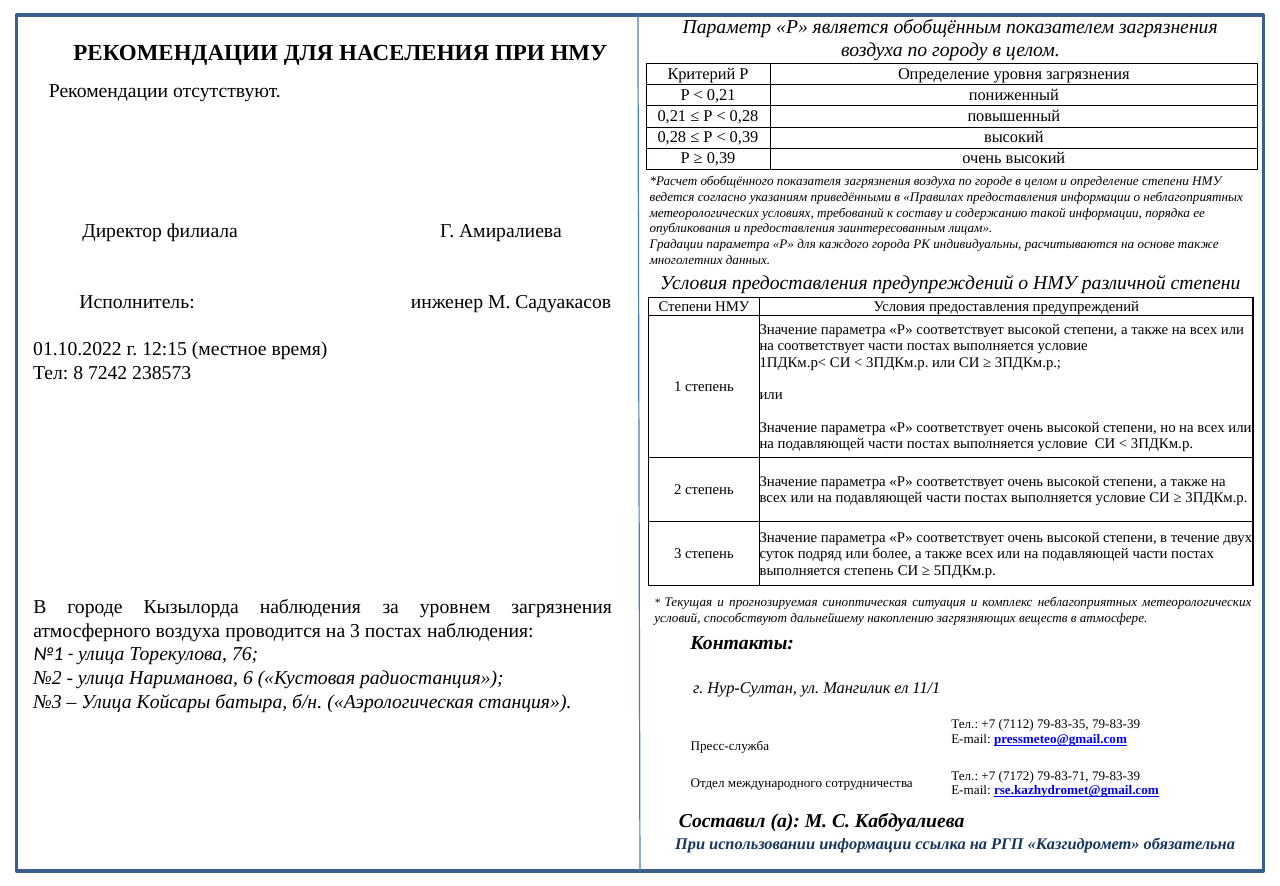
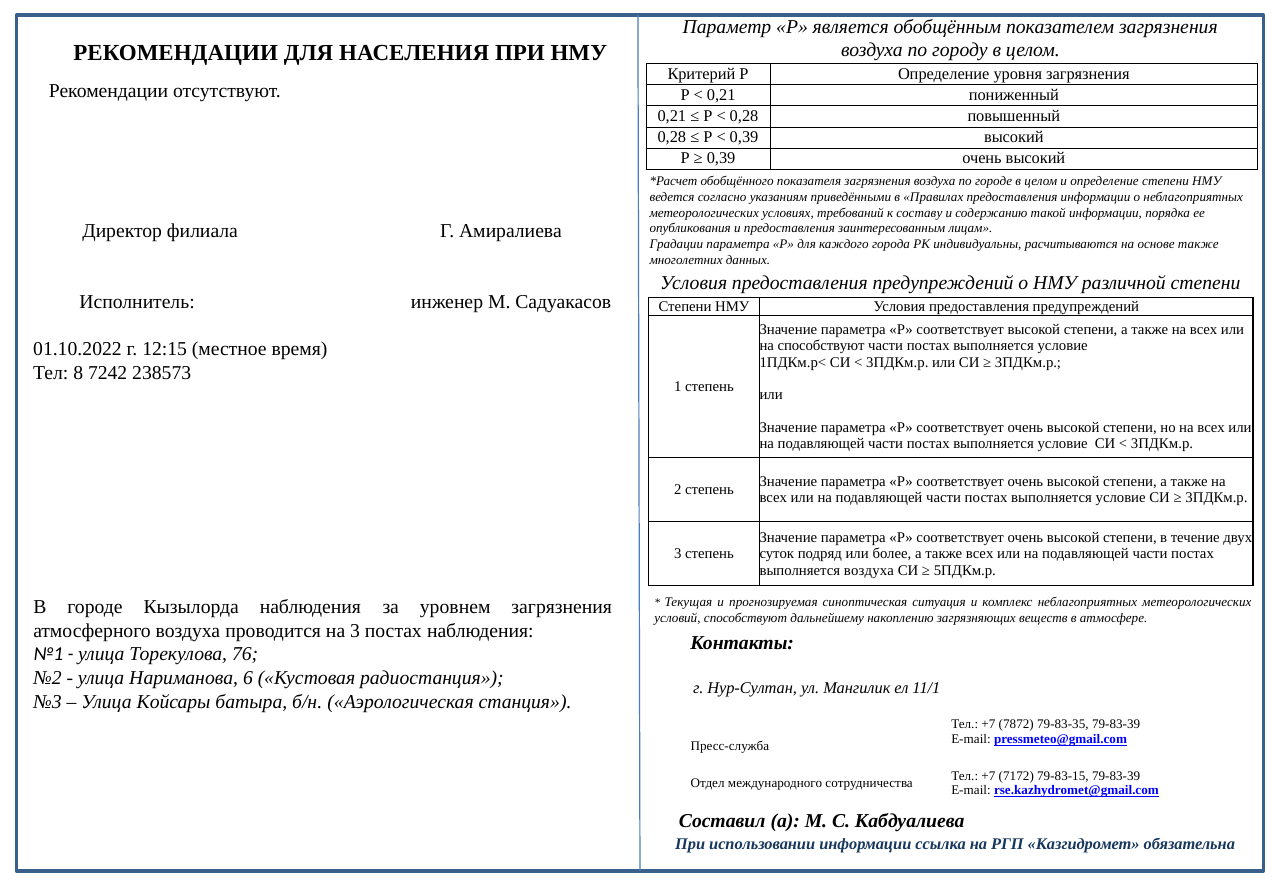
на соответствует: соответствует -> способствуют
выполняется степень: степень -> воздуха
7112: 7112 -> 7872
79-83-71: 79-83-71 -> 79-83-15
